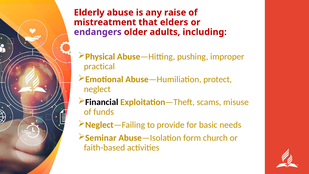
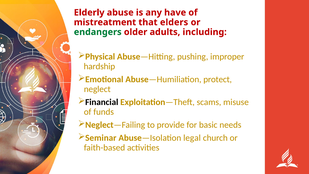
raise: raise -> have
endangers colour: purple -> green
practical: practical -> hardship
form: form -> legal
